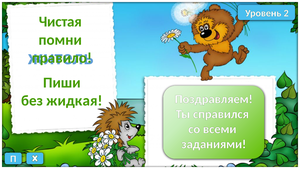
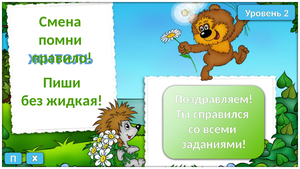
Чистая: Чистая -> Смена
